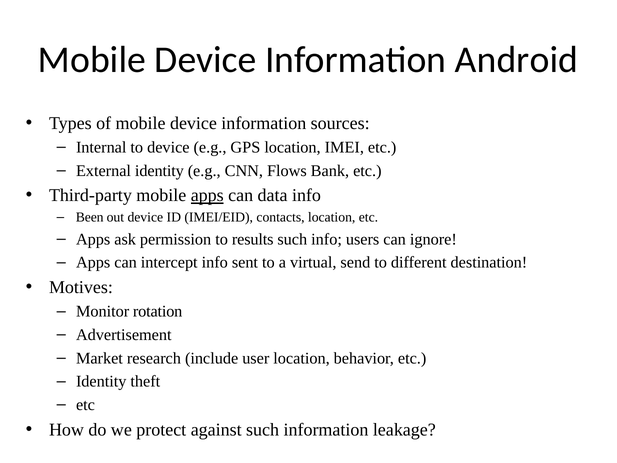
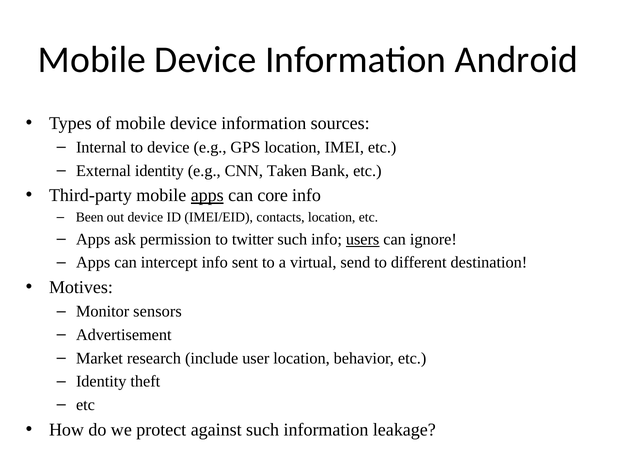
Flows: Flows -> Taken
data: data -> core
results: results -> twitter
users underline: none -> present
rotation: rotation -> sensors
